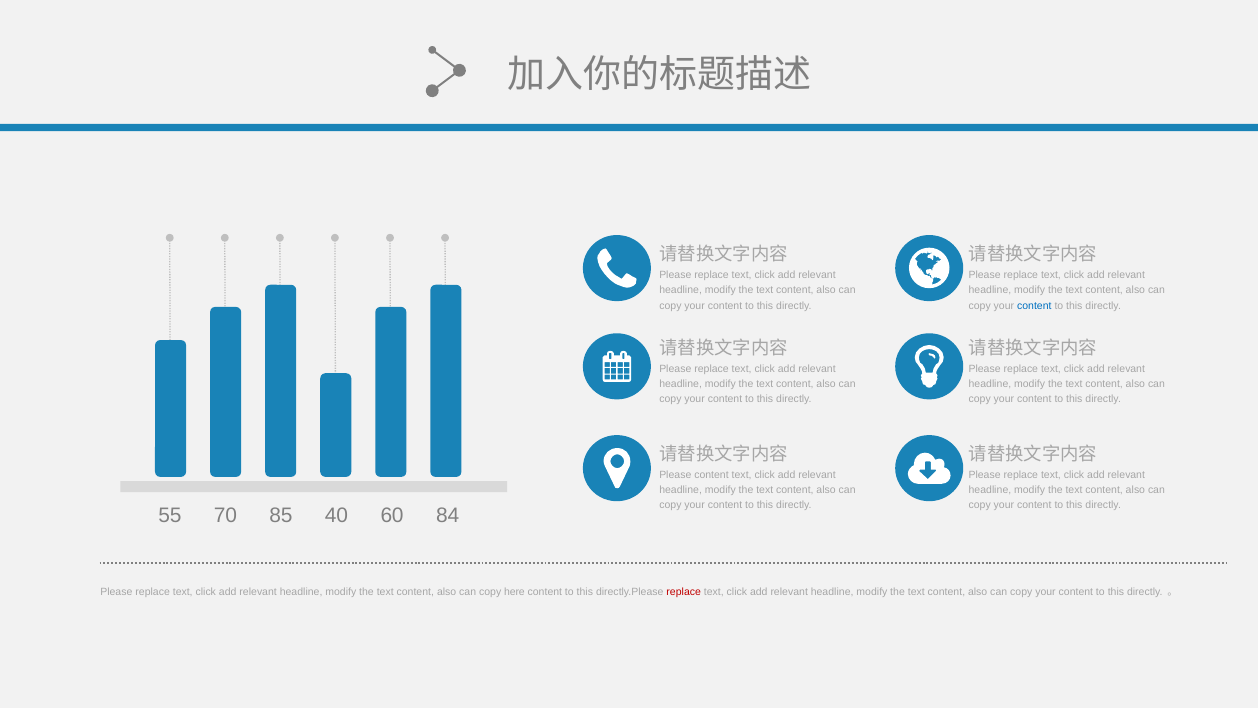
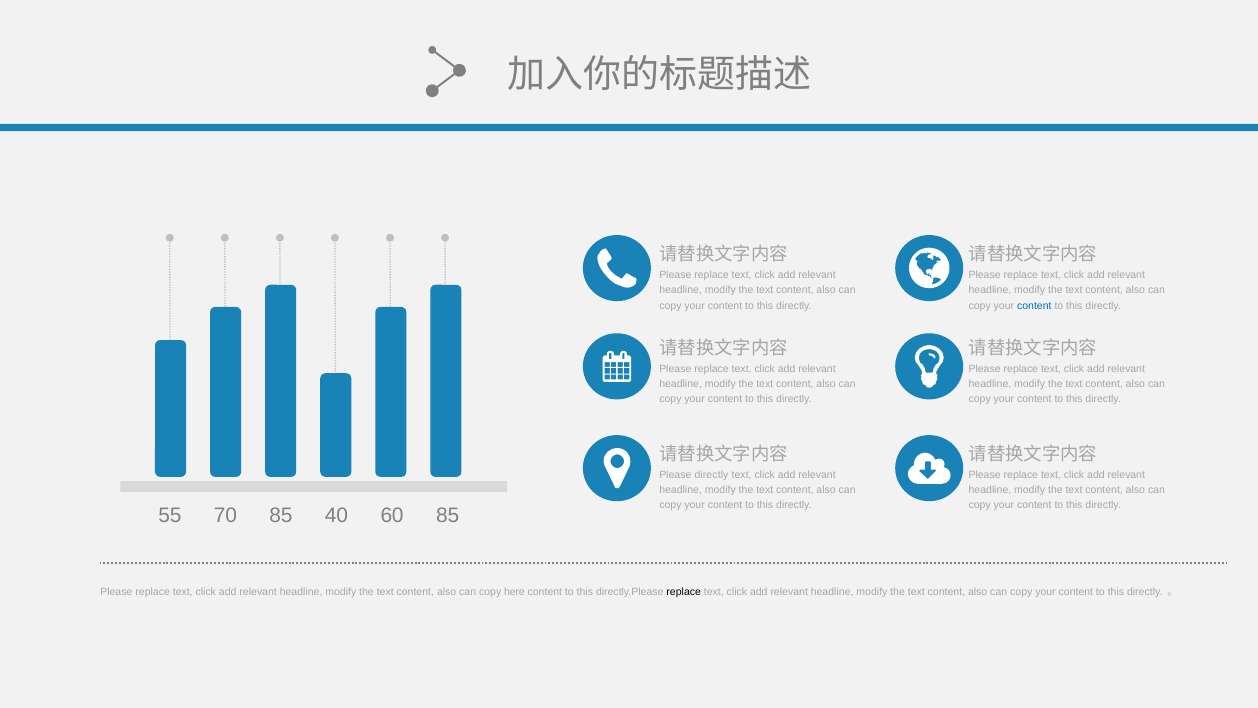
Please content: content -> directly
60 84: 84 -> 85
replace at (684, 592) colour: red -> black
